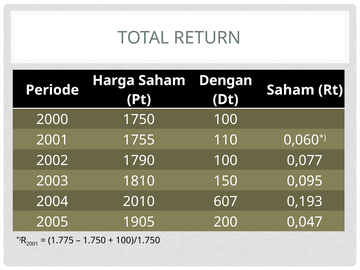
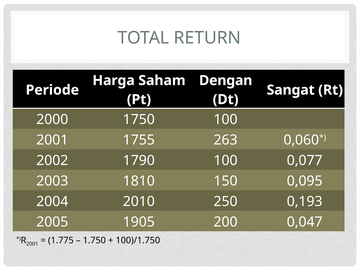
Saham at (291, 90): Saham -> Sangat
110: 110 -> 263
607: 607 -> 250
